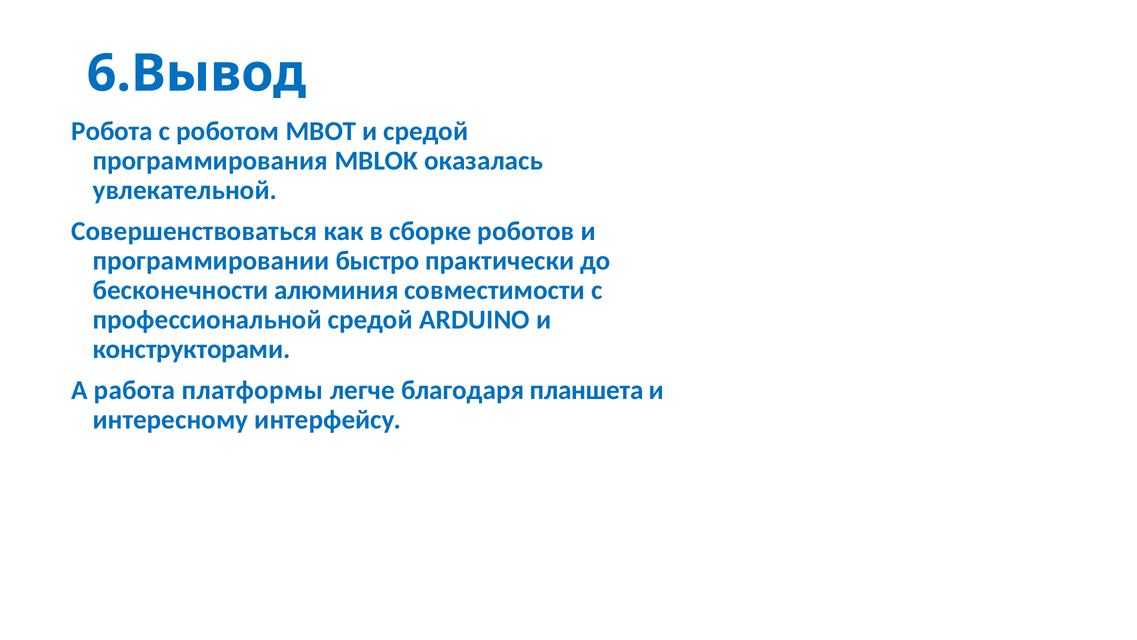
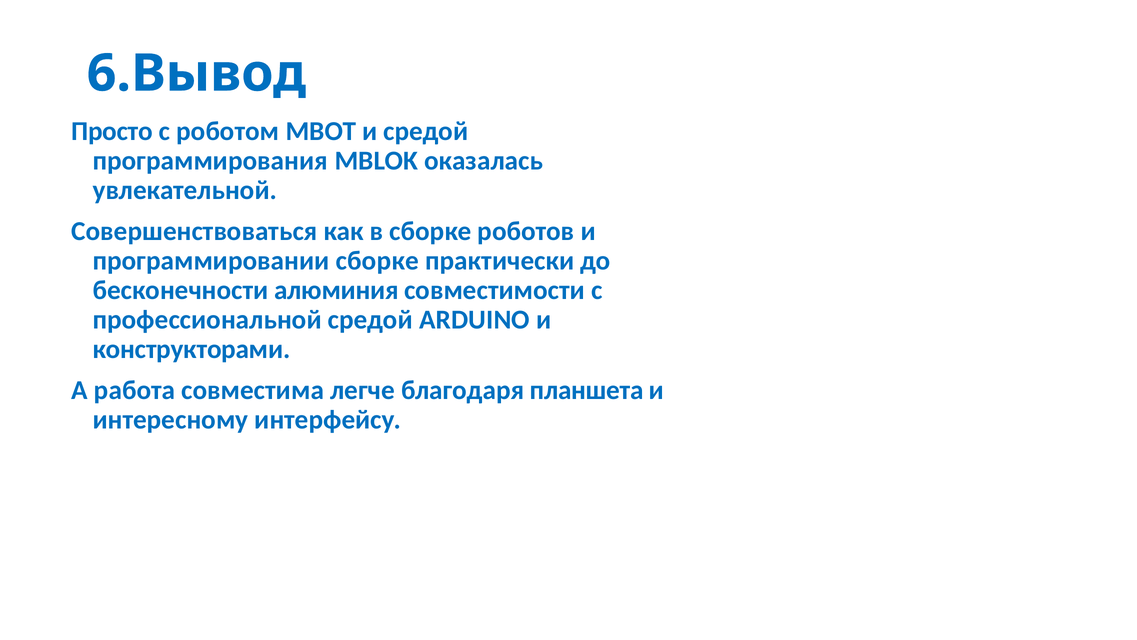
Робота: Робота -> Просто
программировании быстро: быстро -> сборке
платформы: платформы -> совместима
